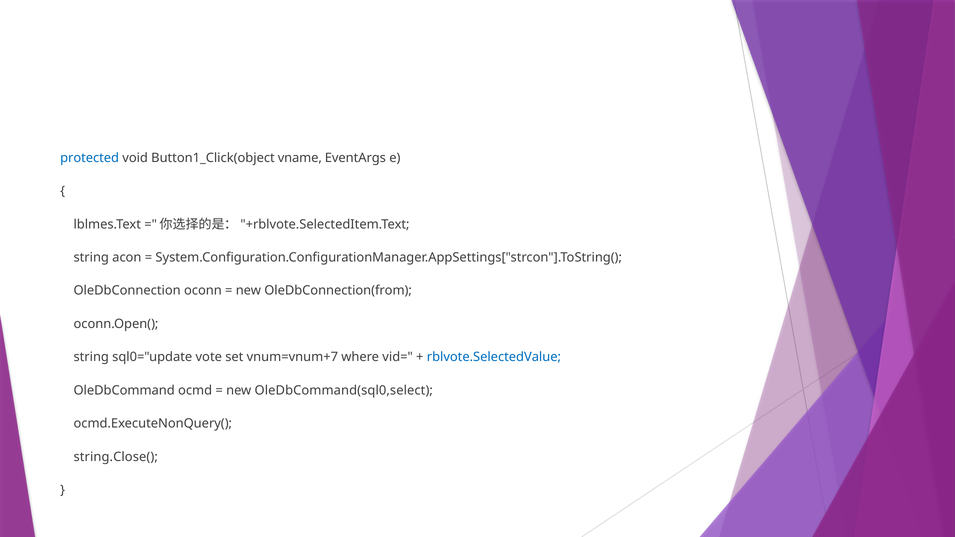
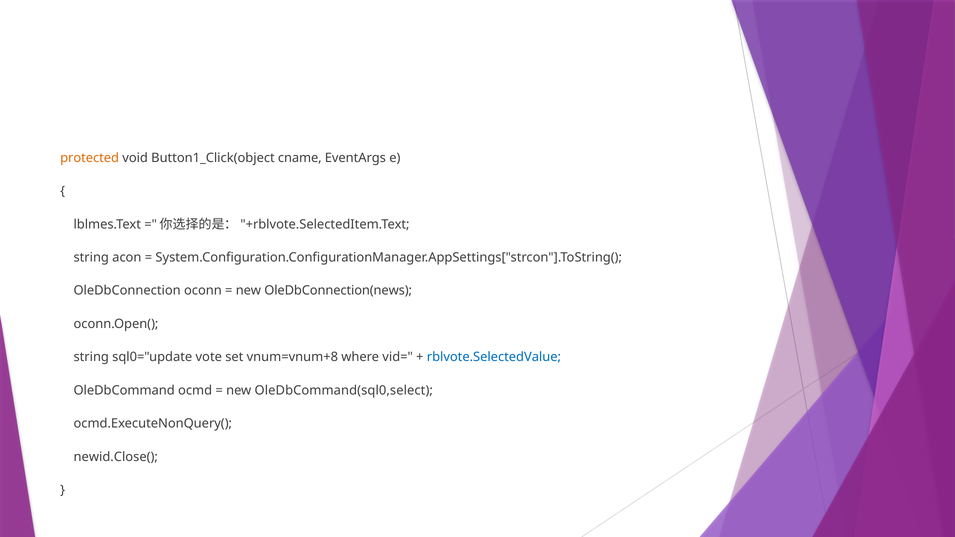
protected colour: blue -> orange
vname: vname -> cname
OleDbConnection(from: OleDbConnection(from -> OleDbConnection(news
vnum=vnum+7: vnum=vnum+7 -> vnum=vnum+8
string.Close(: string.Close( -> newid.Close(
